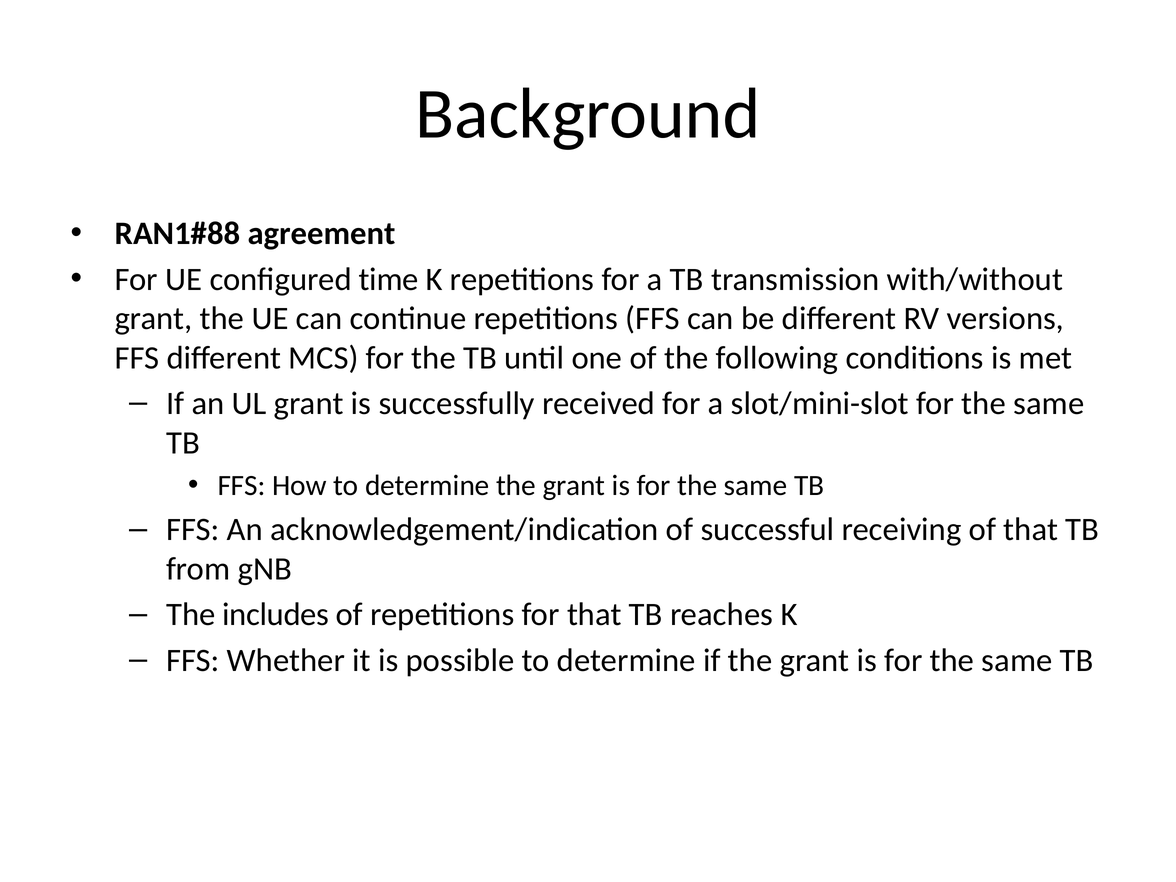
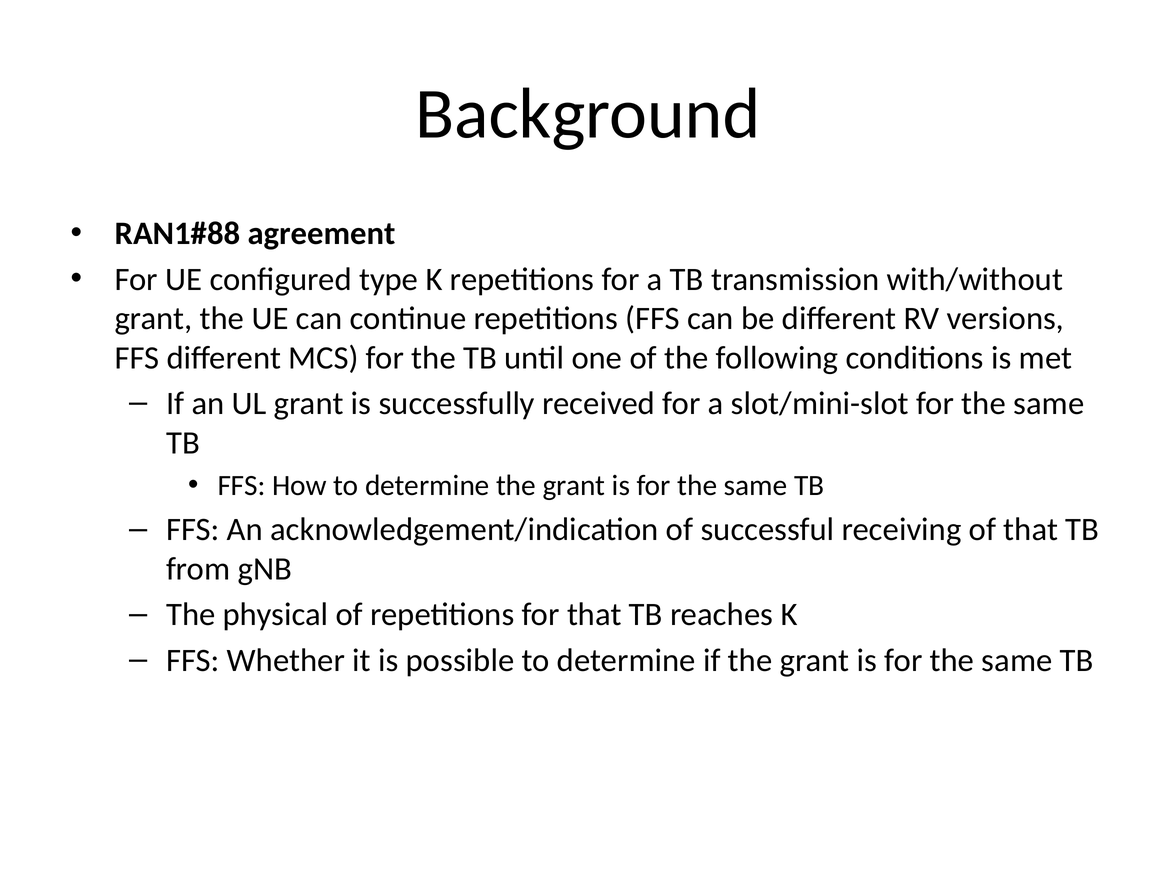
time: time -> type
includes: includes -> physical
